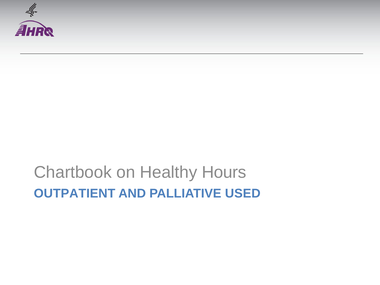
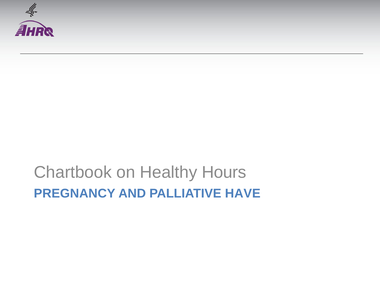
OUTPATIENT: OUTPATIENT -> PREGNANCY
USED: USED -> HAVE
